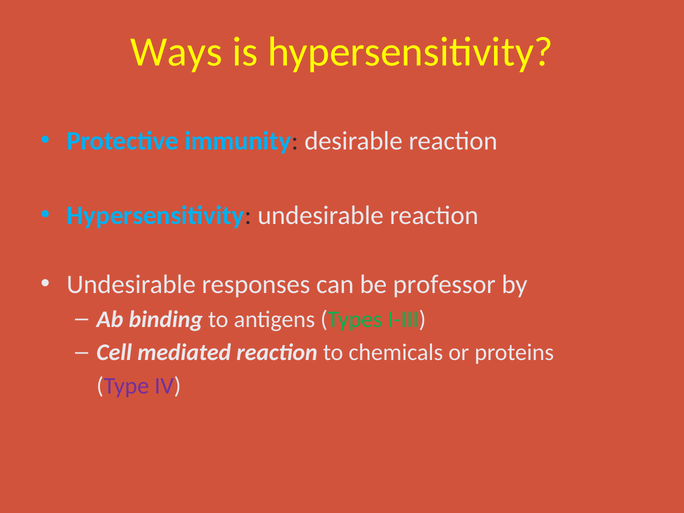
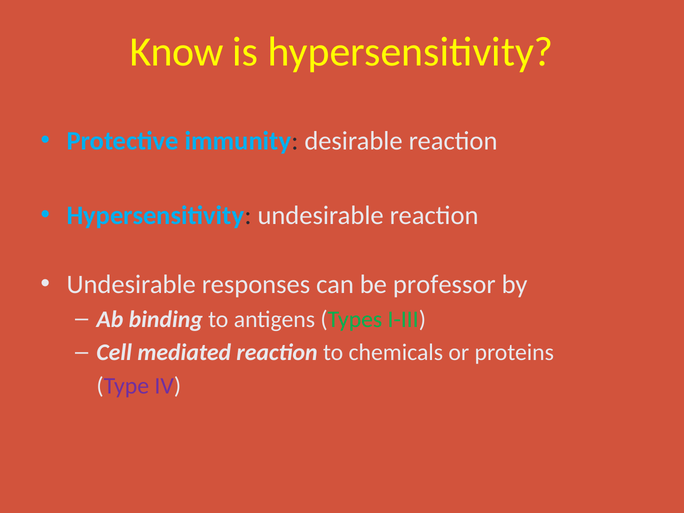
Ways: Ways -> Know
